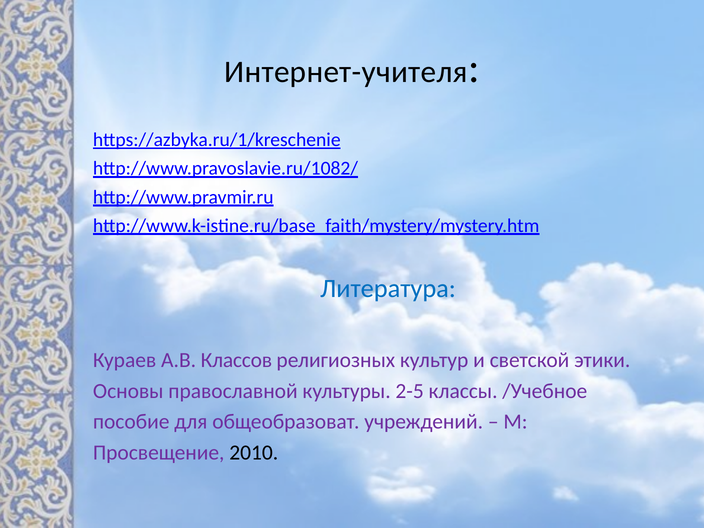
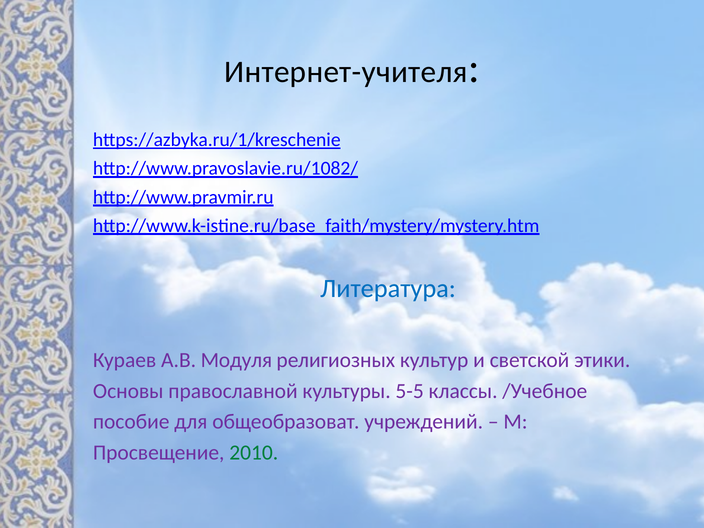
Классов: Классов -> Модуля
2-5: 2-5 -> 5-5
2010 colour: black -> green
